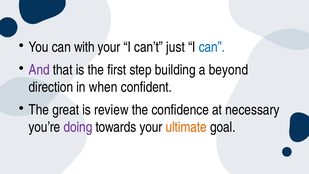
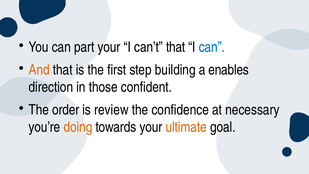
with: with -> part
can’t just: just -> that
And colour: purple -> orange
beyond: beyond -> enables
when: when -> those
great: great -> order
doing colour: purple -> orange
